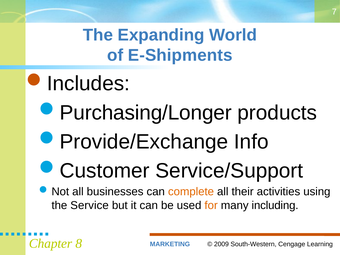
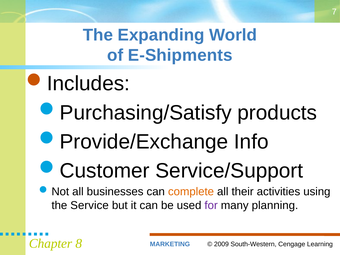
Purchasing/Longer: Purchasing/Longer -> Purchasing/Satisfy
for colour: orange -> purple
including: including -> planning
